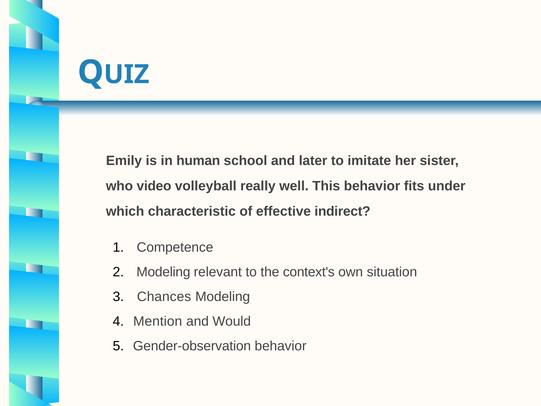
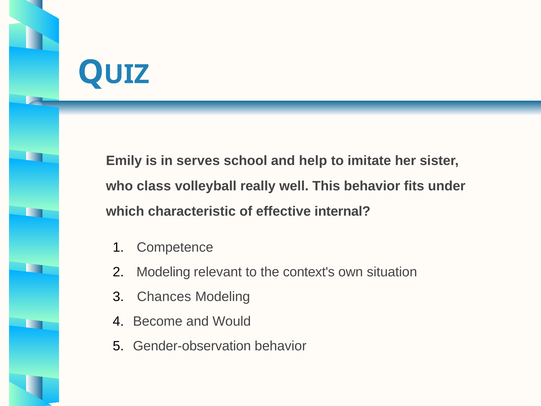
human: human -> serves
later: later -> help
video: video -> class
indirect: indirect -> internal
Mention: Mention -> Become
